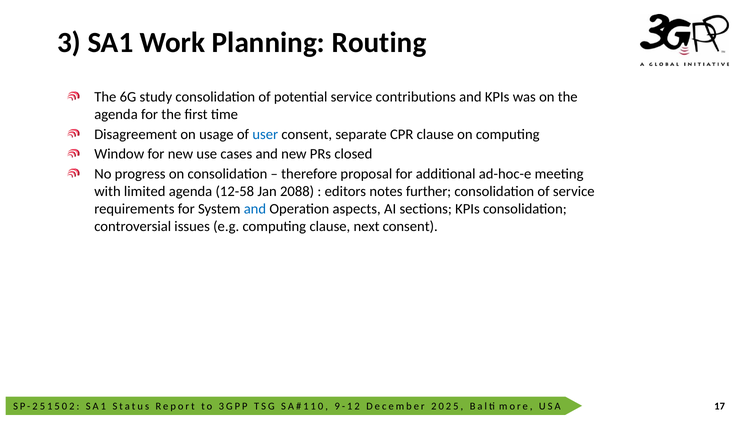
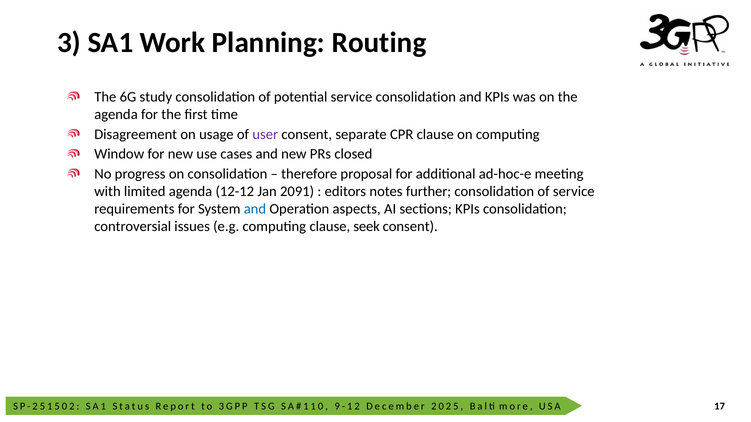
service contributions: contributions -> consolidation
user colour: blue -> purple
12-58: 12-58 -> 12-12
2088: 2088 -> 2091
next: next -> seek
